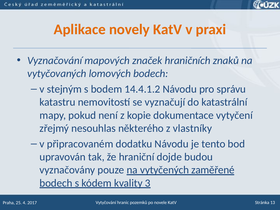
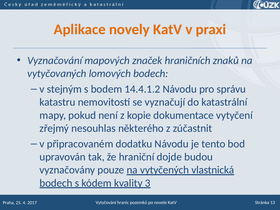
vlastníky: vlastníky -> zúčastnit
zaměřené: zaměřené -> vlastnická
